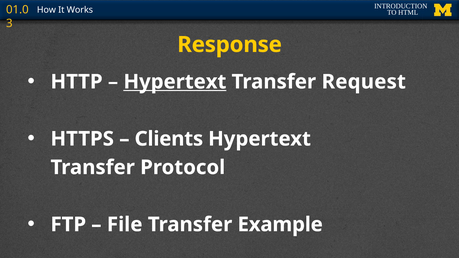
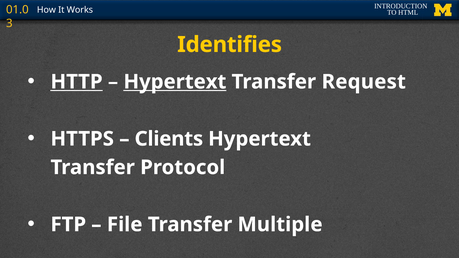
Response: Response -> Identifies
HTTP underline: none -> present
Example: Example -> Multiple
